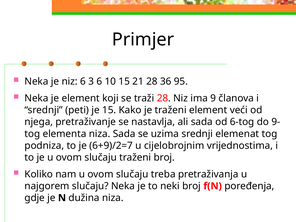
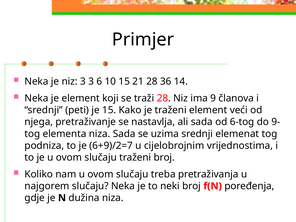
niz 6: 6 -> 3
95: 95 -> 14
